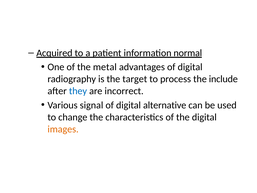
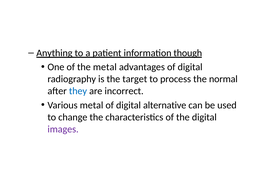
Acquired: Acquired -> Anything
normal: normal -> though
include: include -> normal
Various signal: signal -> metal
images colour: orange -> purple
